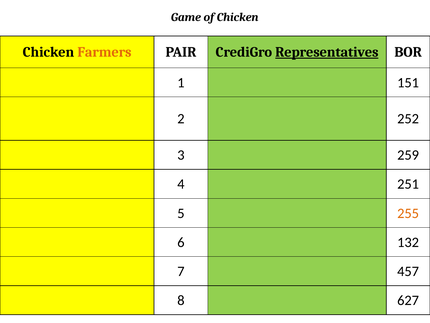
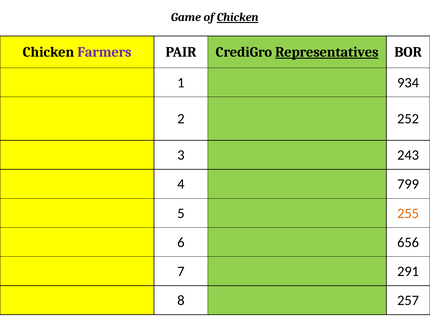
Chicken at (238, 17) underline: none -> present
Farmers colour: orange -> purple
151: 151 -> 934
259: 259 -> 243
251: 251 -> 799
132: 132 -> 656
457: 457 -> 291
627: 627 -> 257
